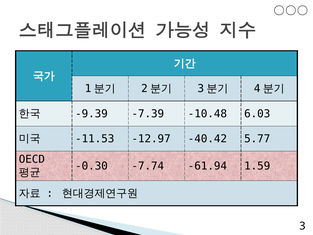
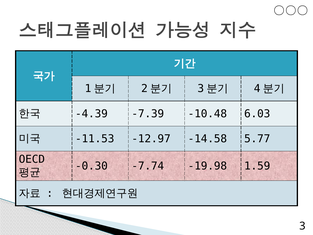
-9.39: -9.39 -> -4.39
-40.42: -40.42 -> -14.58
-61.94: -61.94 -> -19.98
